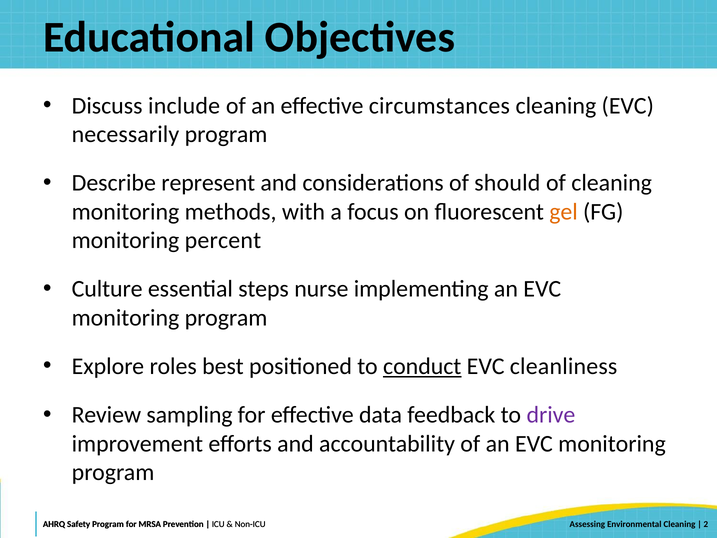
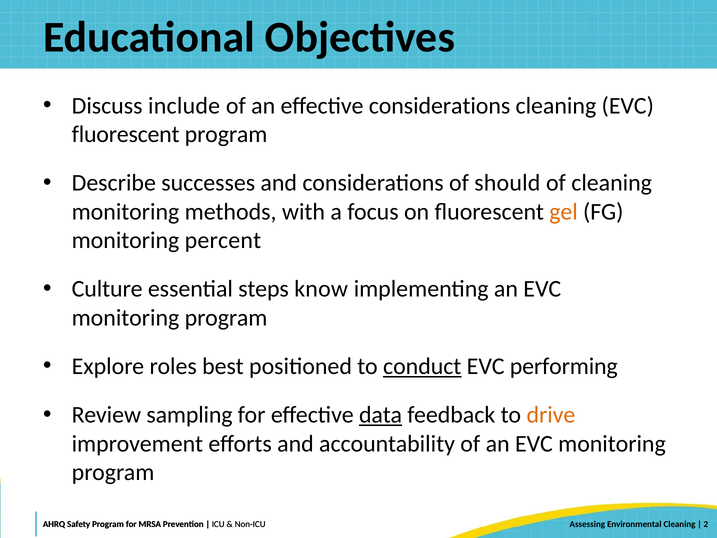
effective circumstances: circumstances -> considerations
necessarily at (125, 134): necessarily -> fluorescent
represent: represent -> successes
nurse: nurse -> know
cleanliness: cleanliness -> performing
data underline: none -> present
drive colour: purple -> orange
